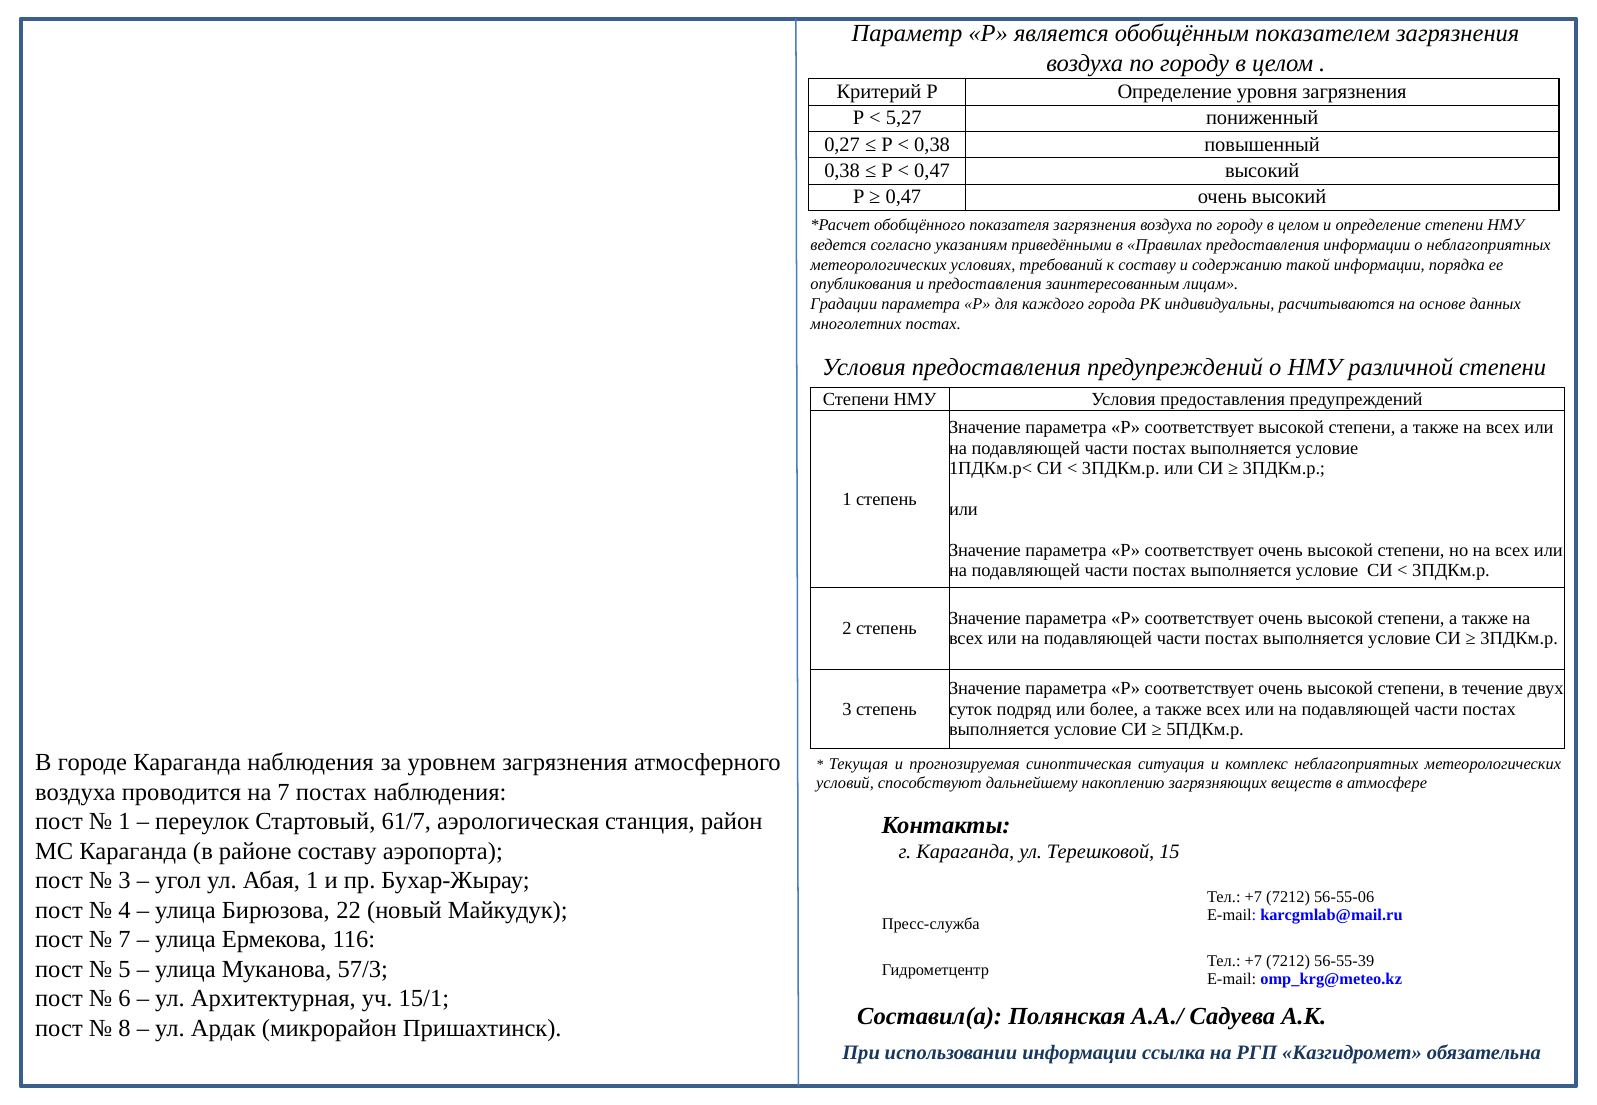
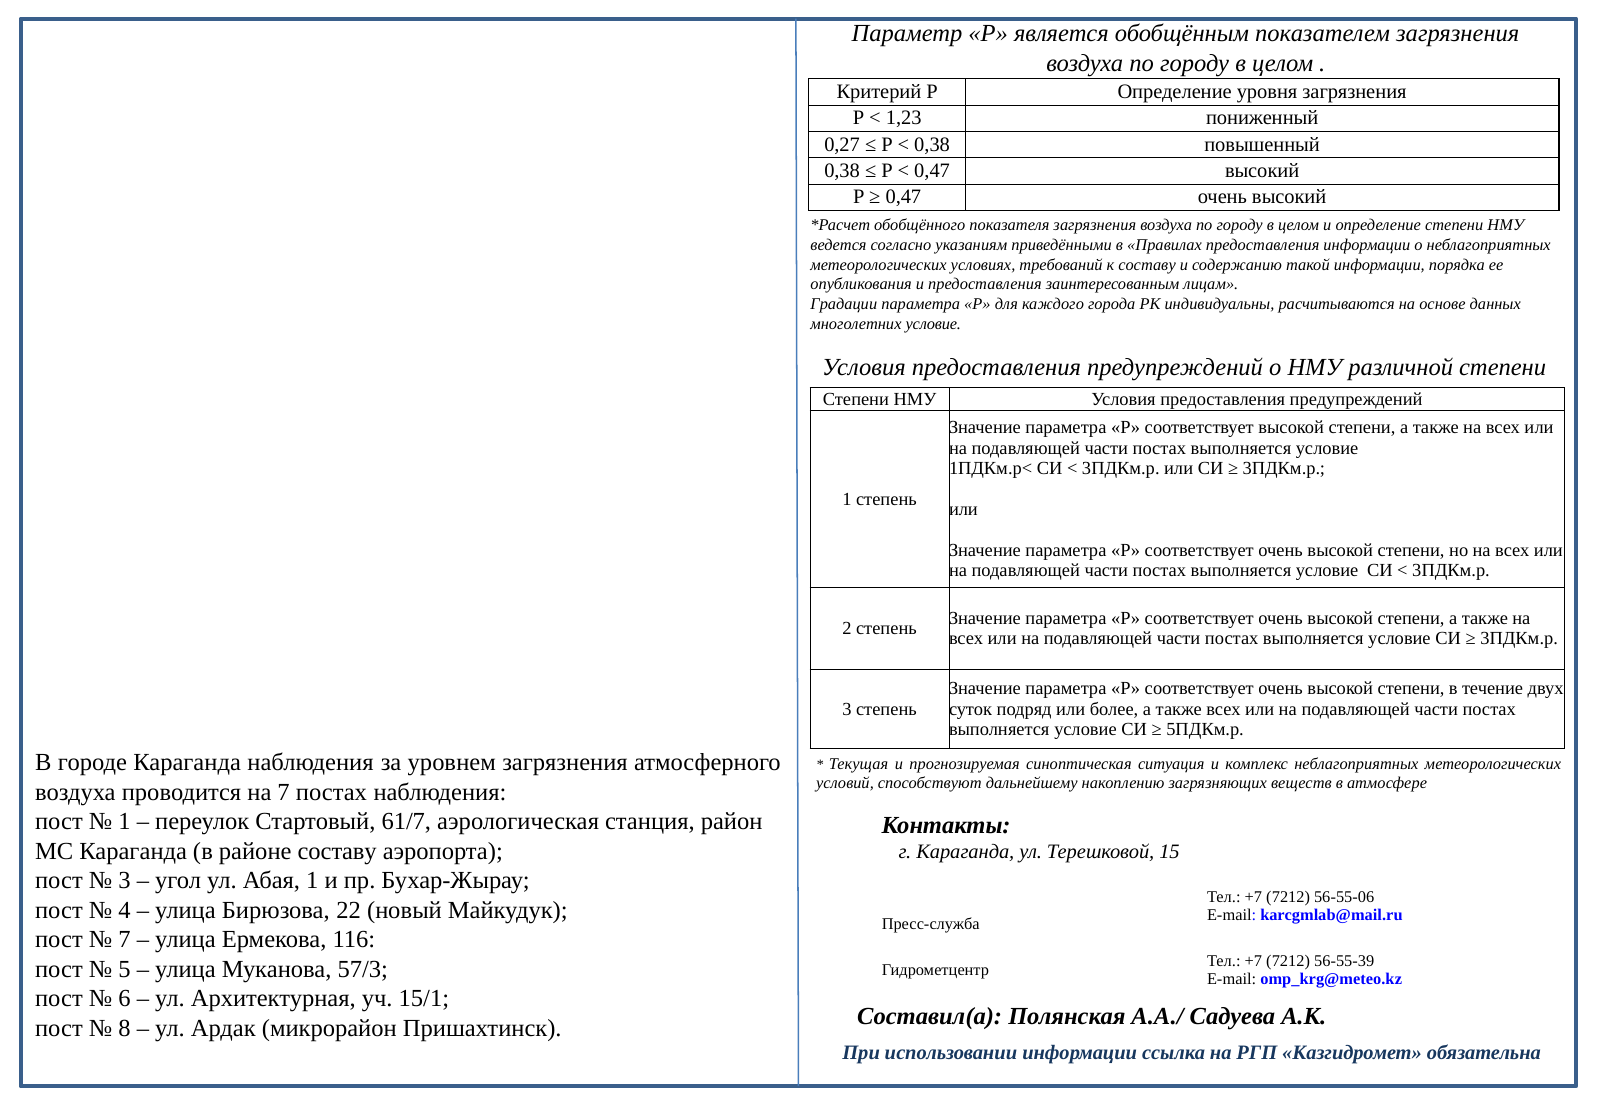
5,27: 5,27 -> 1,23
многолетних постах: постах -> условие
